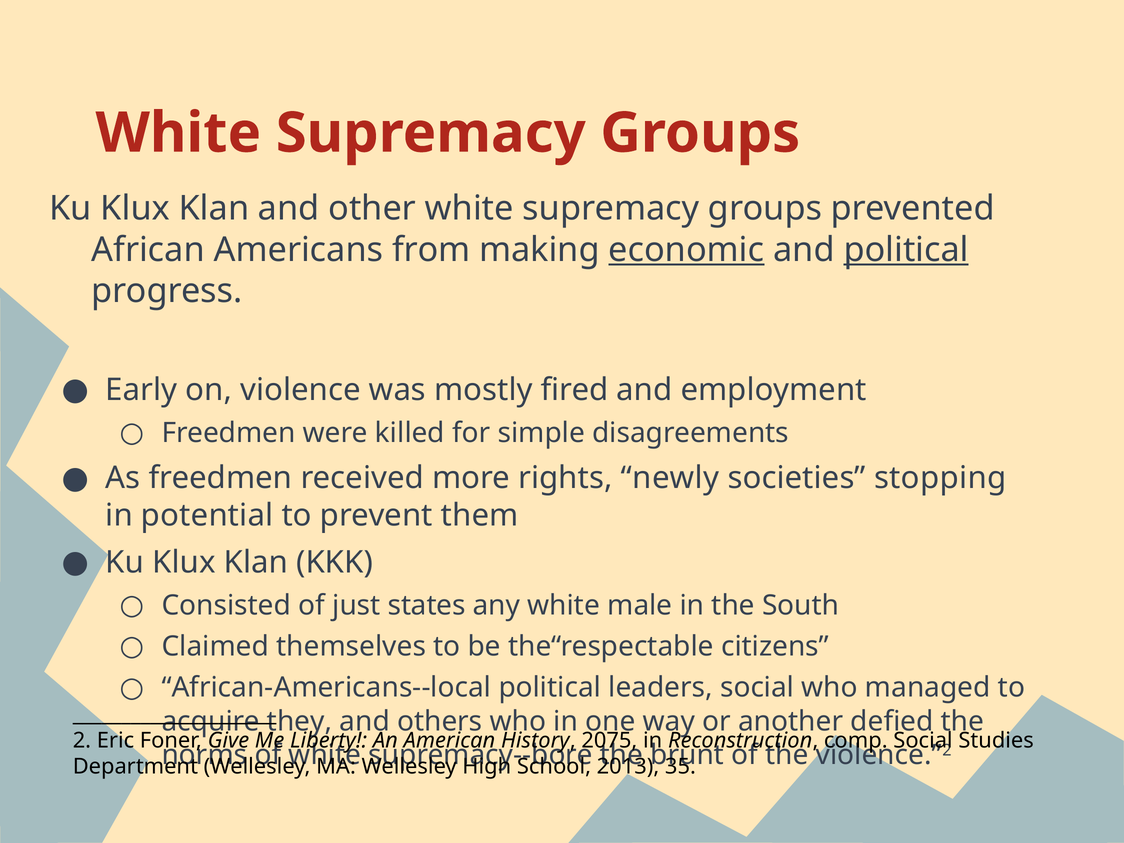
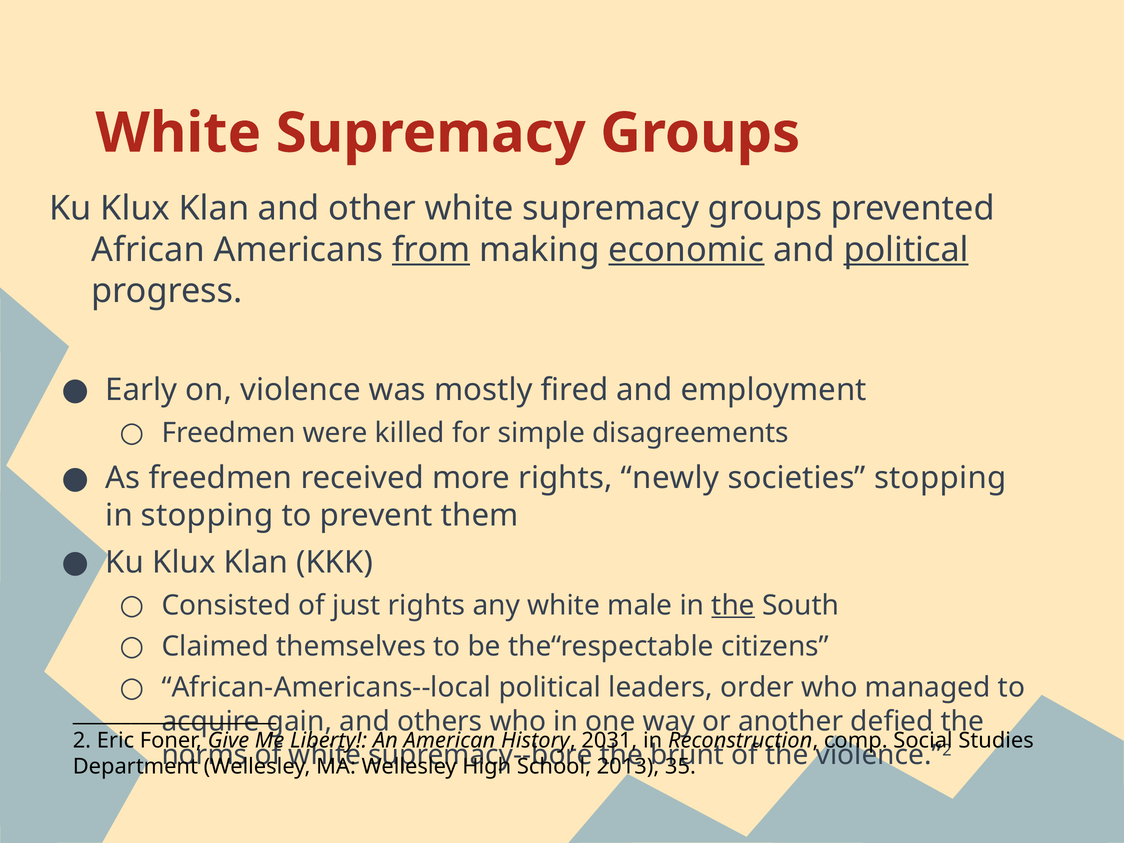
from underline: none -> present
in potential: potential -> stopping
just states: states -> rights
the at (733, 605) underline: none -> present
leaders social: social -> order
they: they -> gain
2075: 2075 -> 2031
